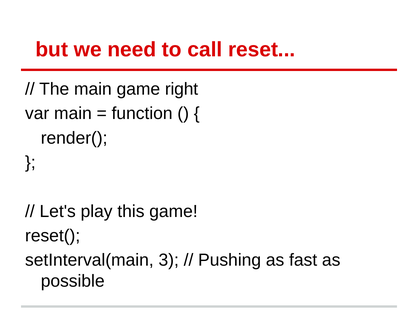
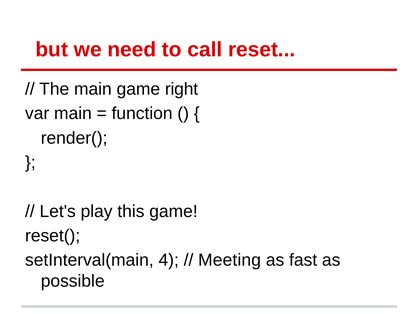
3: 3 -> 4
Pushing: Pushing -> Meeting
